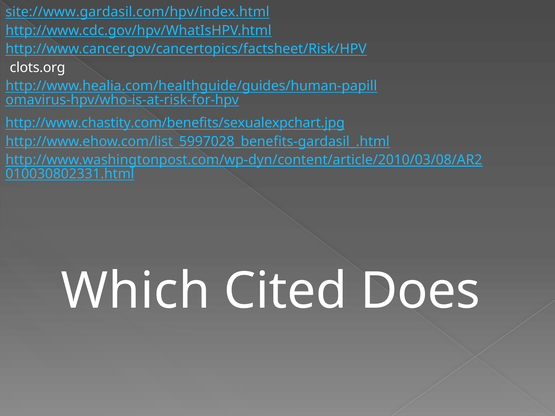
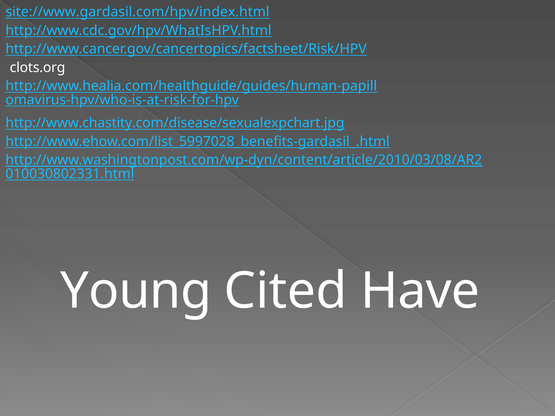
http://www.chastity.com/benefits/sexualexpchart.jpg: http://www.chastity.com/benefits/sexualexpchart.jpg -> http://www.chastity.com/disease/sexualexpchart.jpg
Which: Which -> Young
Does: Does -> Have
